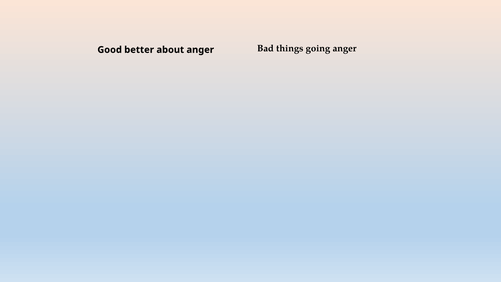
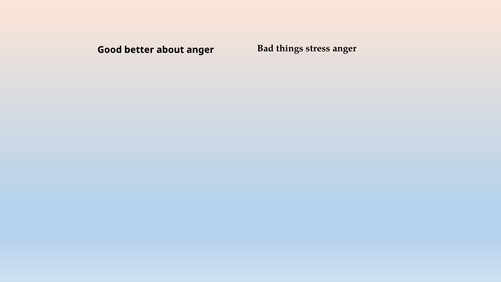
going: going -> stress
